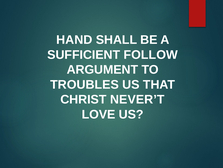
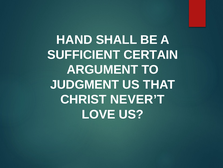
FOLLOW: FOLLOW -> CERTAIN
TROUBLES: TROUBLES -> JUDGMENT
